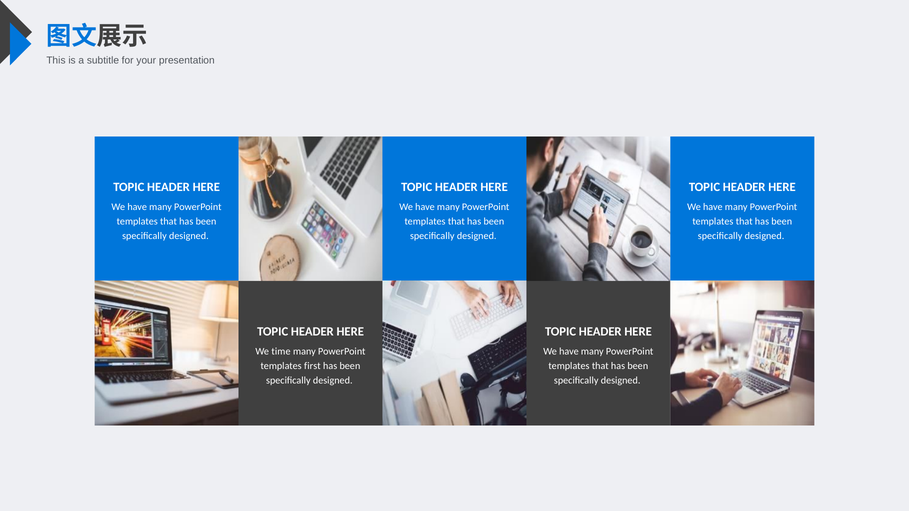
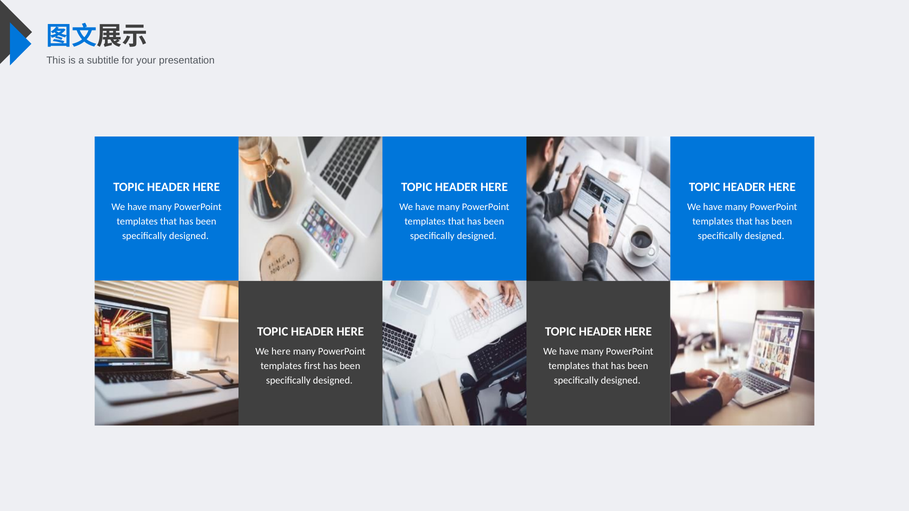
We time: time -> here
